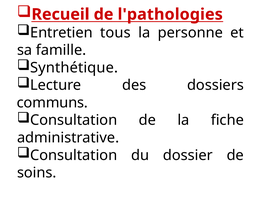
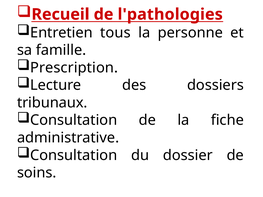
Synthétique: Synthétique -> Prescription
communs: communs -> tribunaux
